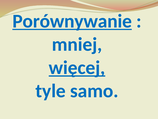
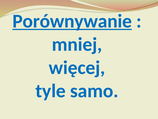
więcej underline: present -> none
